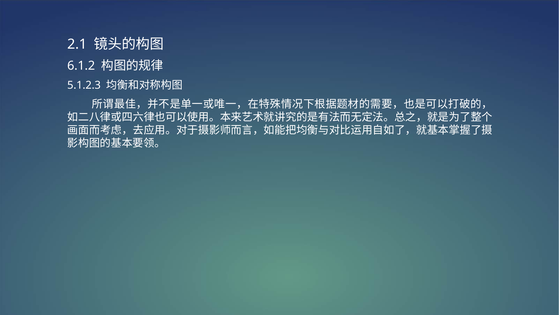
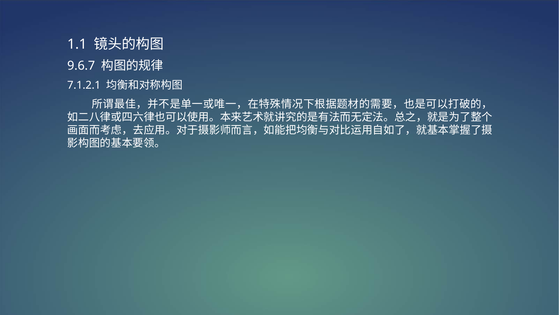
2.1: 2.1 -> 1.1
6.1.2: 6.1.2 -> 9.6.7
5.1.2.3: 5.1.2.3 -> 7.1.2.1
